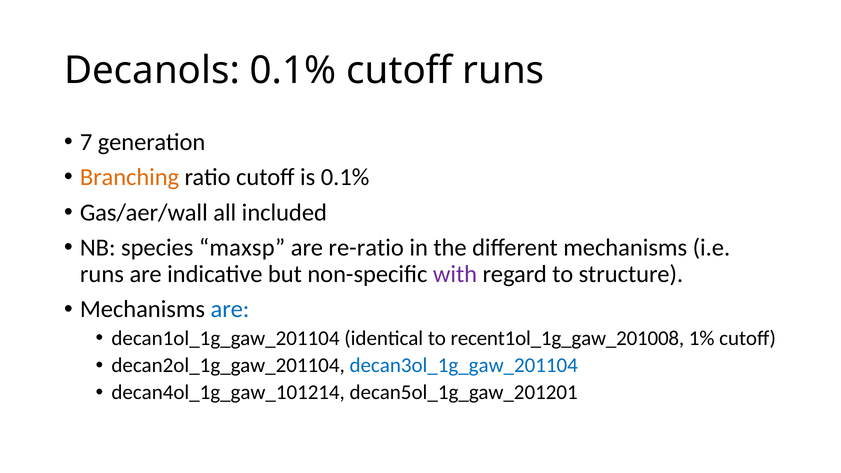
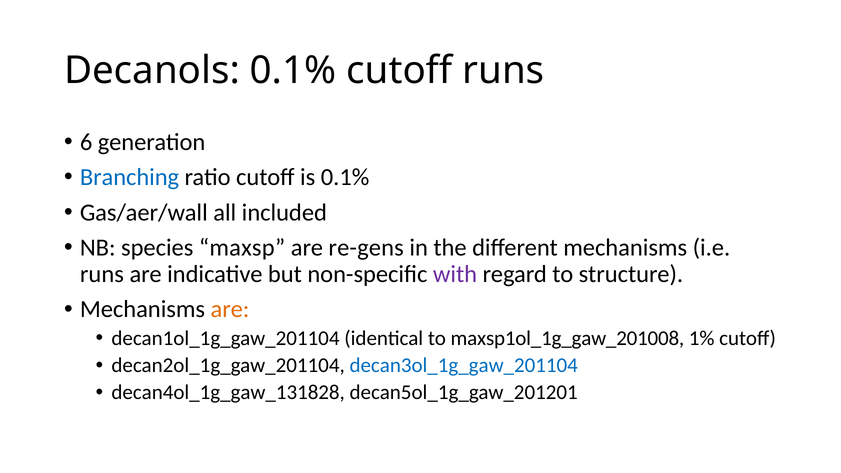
7: 7 -> 6
Branching colour: orange -> blue
re-ratio: re-ratio -> re-gens
are at (230, 309) colour: blue -> orange
recent1ol_1g_gaw_201008: recent1ol_1g_gaw_201008 -> maxsp1ol_1g_gaw_201008
decan4ol_1g_gaw_101214: decan4ol_1g_gaw_101214 -> decan4ol_1g_gaw_131828
